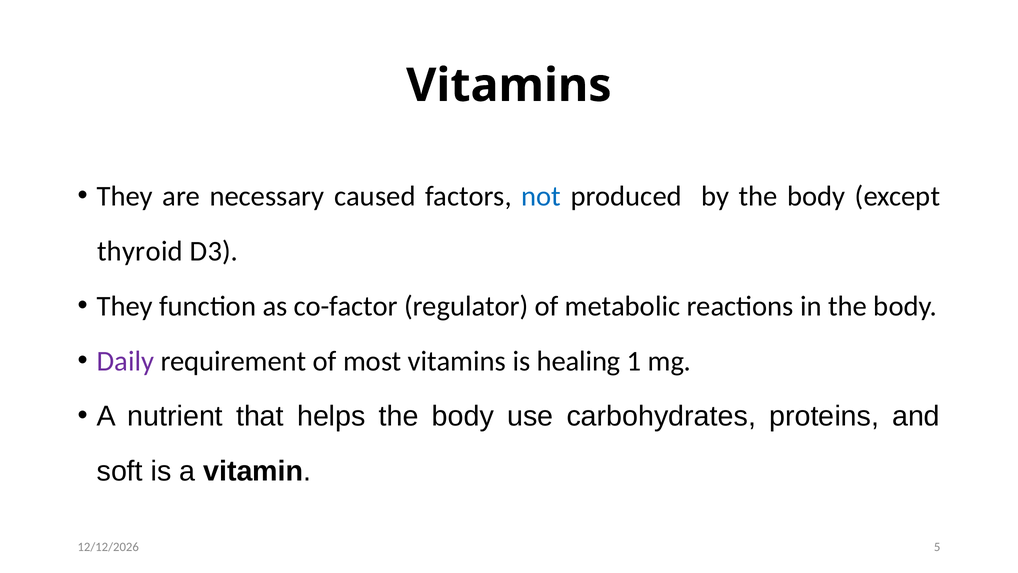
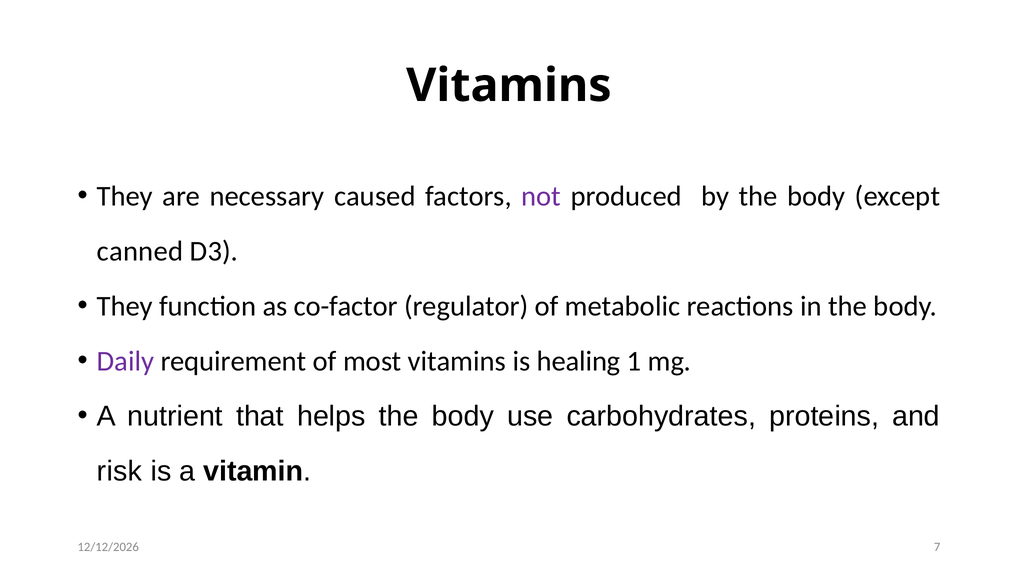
not colour: blue -> purple
thyroid: thyroid -> canned
soft: soft -> risk
5: 5 -> 7
